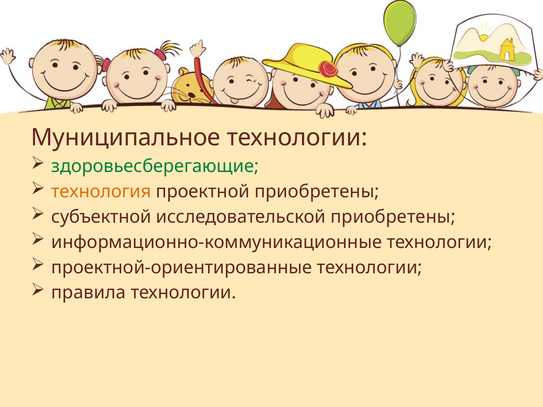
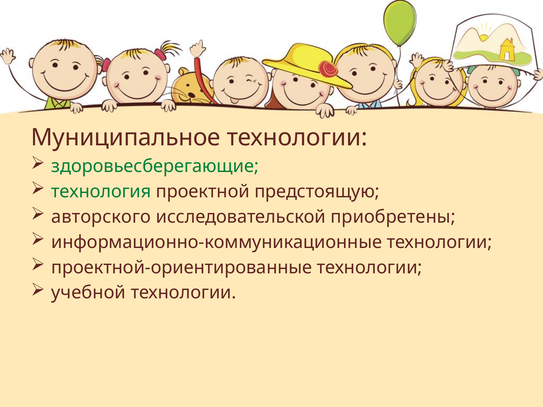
технология colour: orange -> green
проектной приобретены: приобретены -> предстоящую
субъектной: субъектной -> авторского
правила: правила -> учебной
